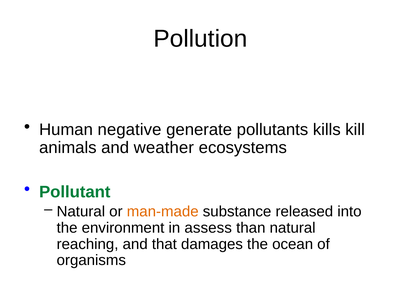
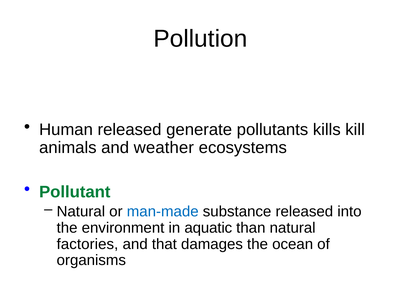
Human negative: negative -> released
man-made colour: orange -> blue
assess: assess -> aquatic
reaching: reaching -> factories
